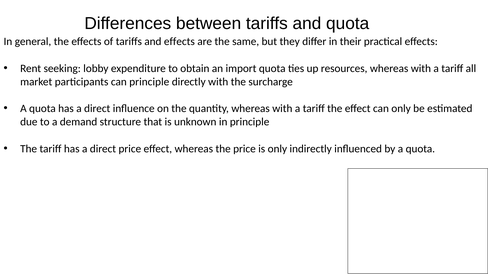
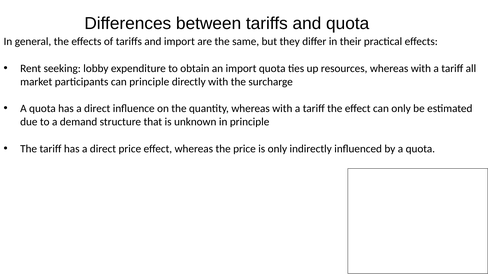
and effects: effects -> import
